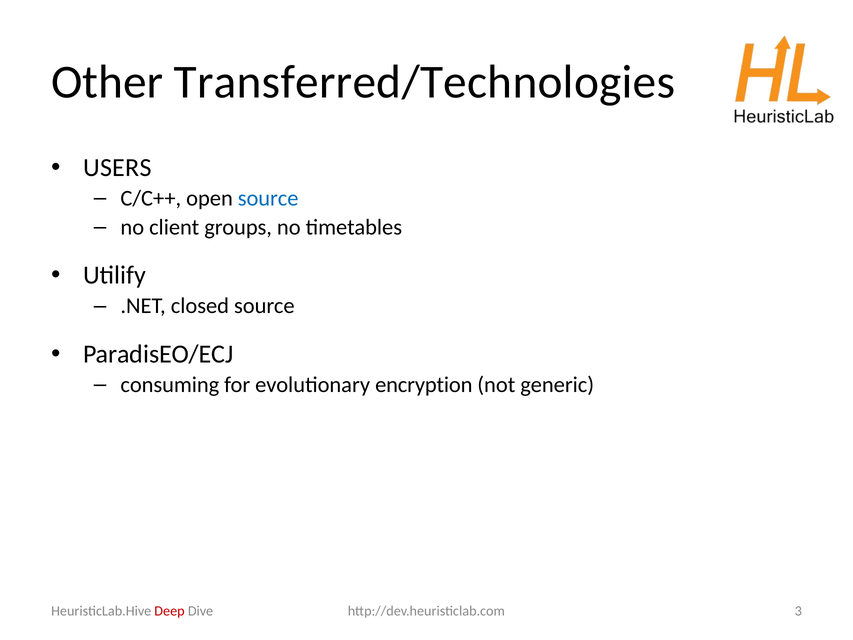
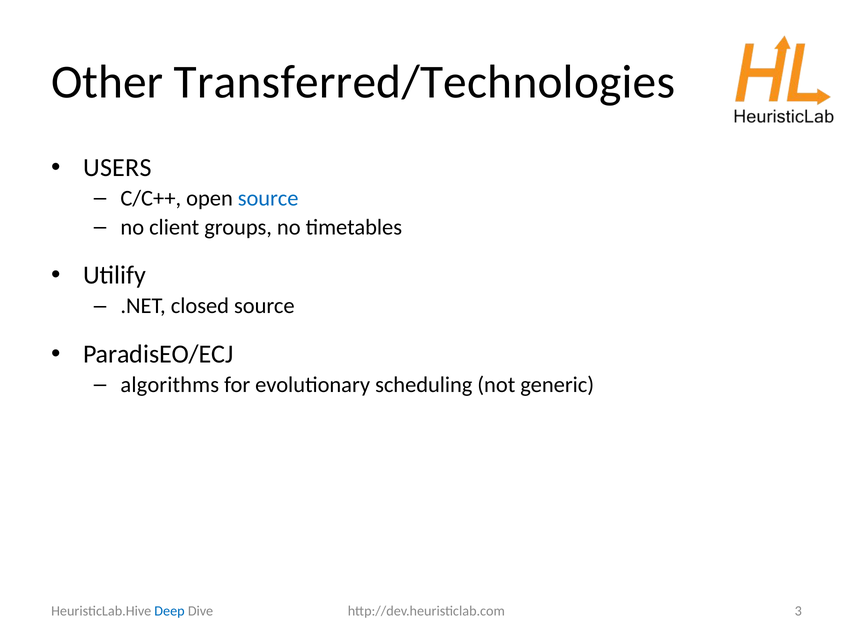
consuming: consuming -> algorithms
encryption: encryption -> scheduling
Deep colour: red -> blue
